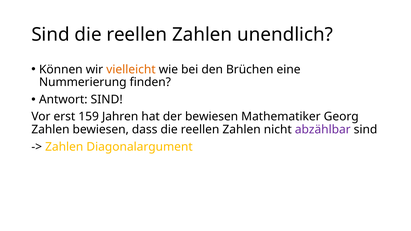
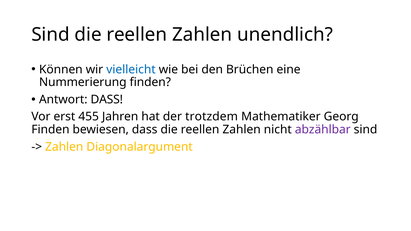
vielleicht colour: orange -> blue
Antwort SIND: SIND -> DASS
159: 159 -> 455
der bewiesen: bewiesen -> trotzdem
Zahlen at (50, 130): Zahlen -> Finden
